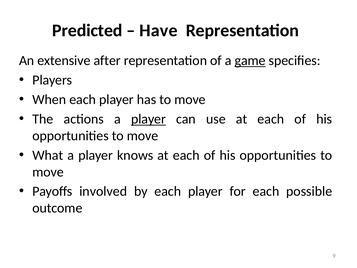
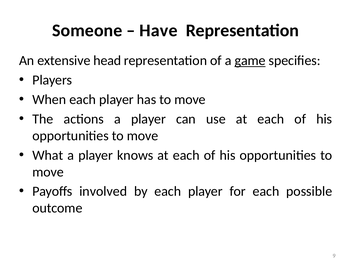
Predicted: Predicted -> Someone
after: after -> head
player at (148, 119) underline: present -> none
